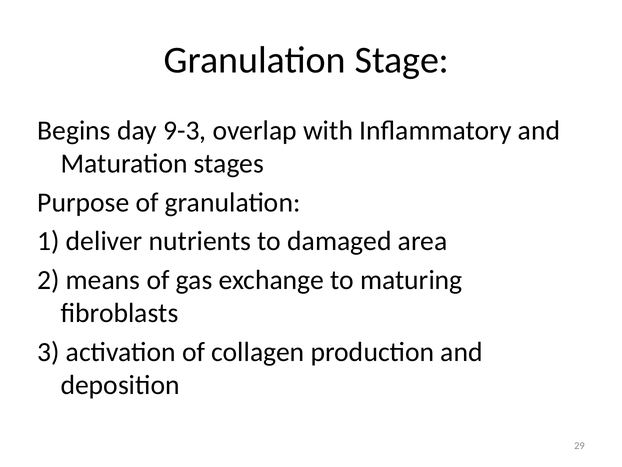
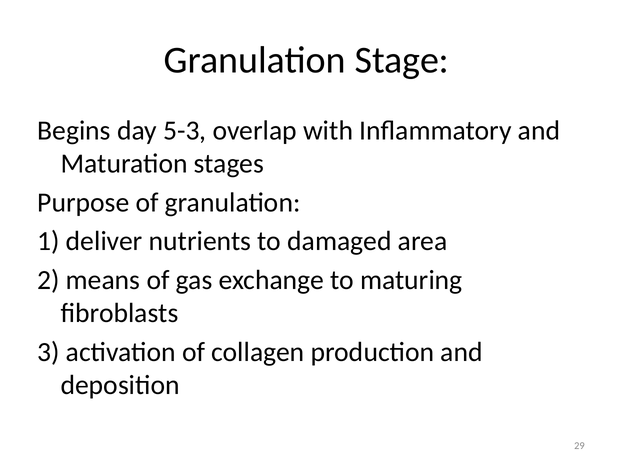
9-3: 9-3 -> 5-3
